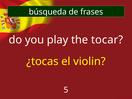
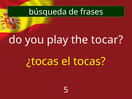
violin: violin -> tocas
